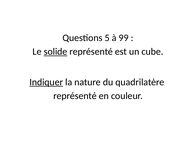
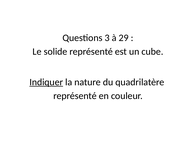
5: 5 -> 3
99: 99 -> 29
solide underline: present -> none
